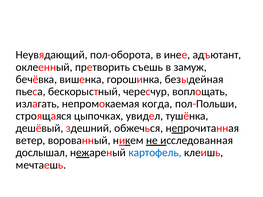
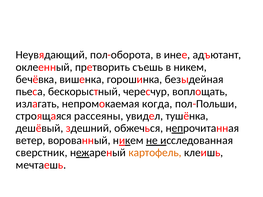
в замуж: замуж -> никем
цыпочках: цыпочках -> рассеяны
дослышал: дослышал -> сверстник
картофель colour: blue -> orange
